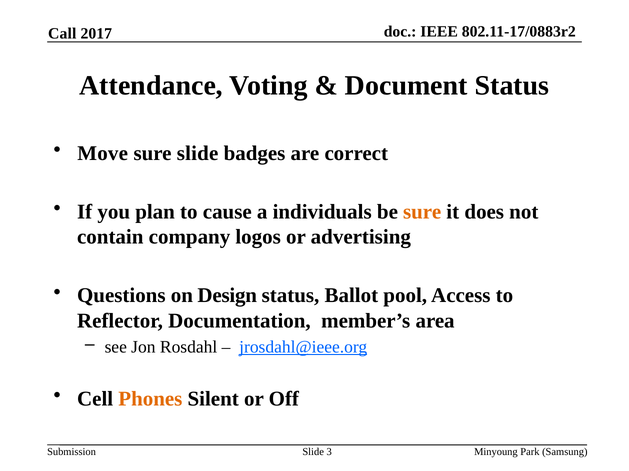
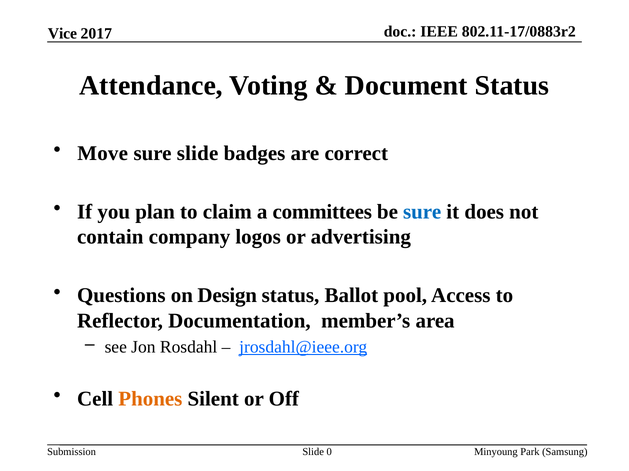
Call: Call -> Vice
cause: cause -> claim
individuals: individuals -> committees
sure at (422, 212) colour: orange -> blue
3: 3 -> 0
